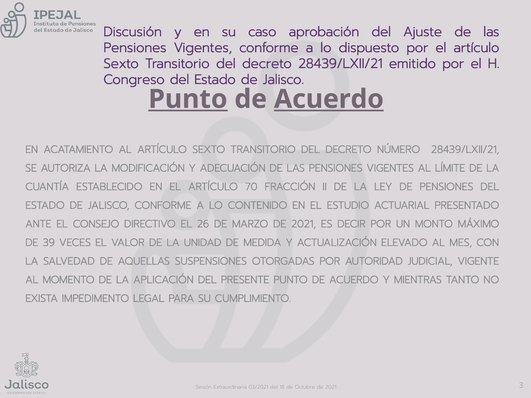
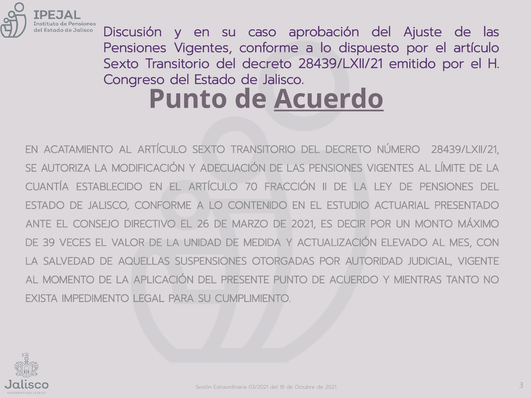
Punto at (188, 99) underline: present -> none
